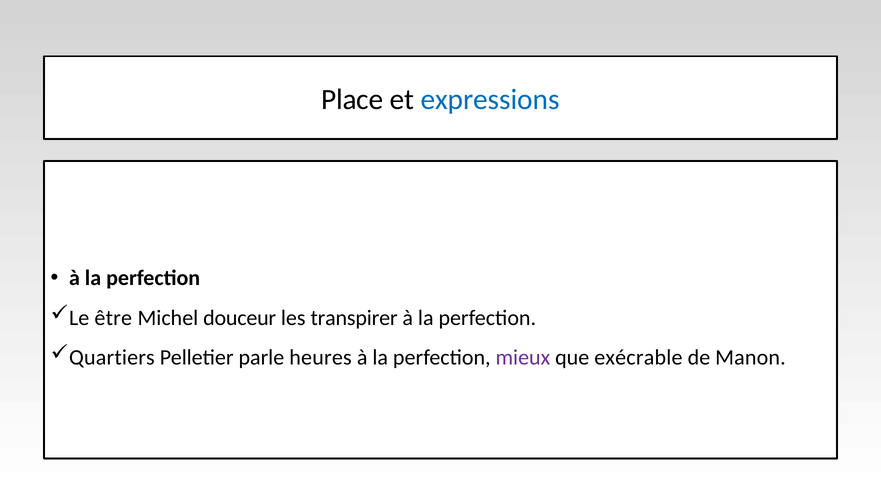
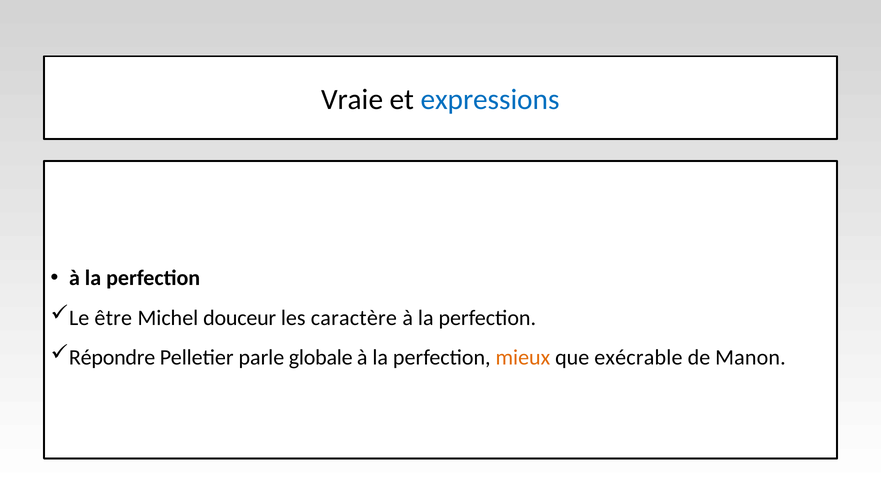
Place: Place -> Vraie
transpirer: transpirer -> caractère
Quartiers: Quartiers -> Répondre
heures: heures -> globale
mieux colour: purple -> orange
